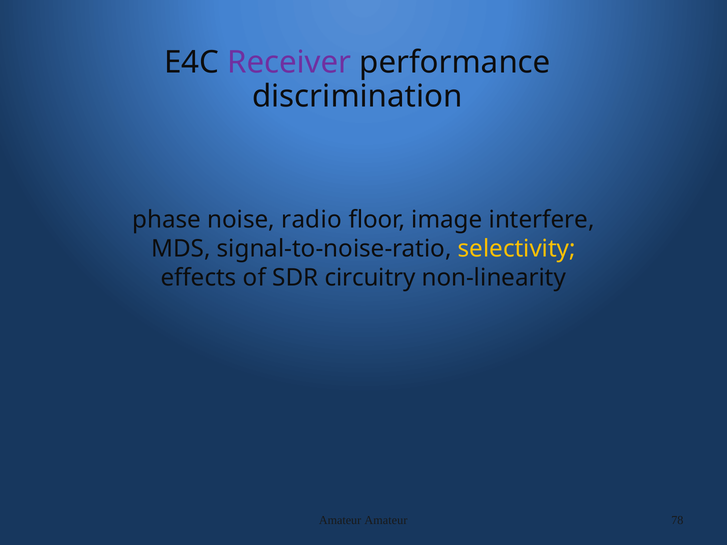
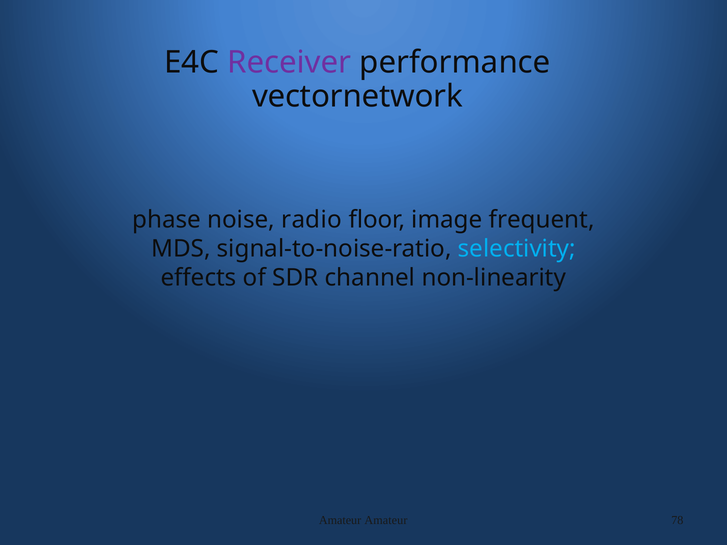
discrimination: discrimination -> vectornetwork
interfere: interfere -> frequent
selectivity colour: yellow -> light blue
circuitry: circuitry -> channel
